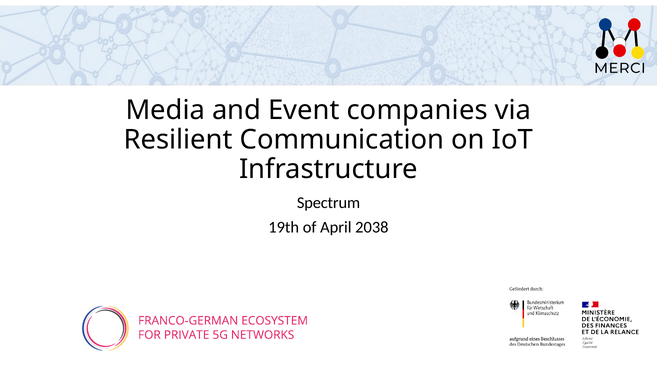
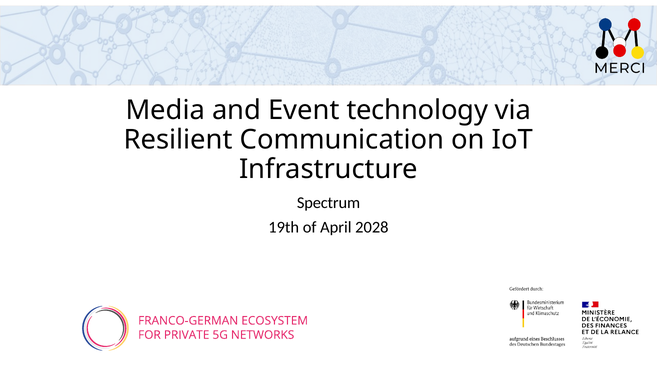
companies: companies -> technology
2038: 2038 -> 2028
